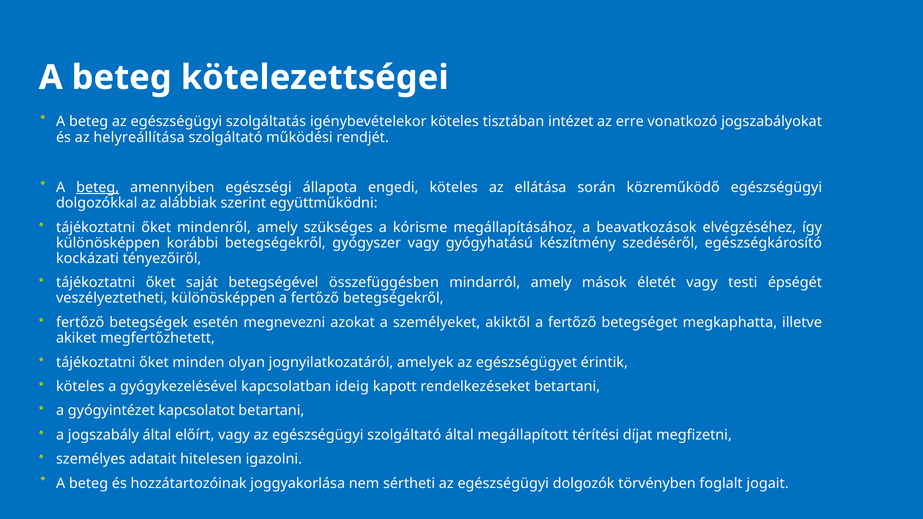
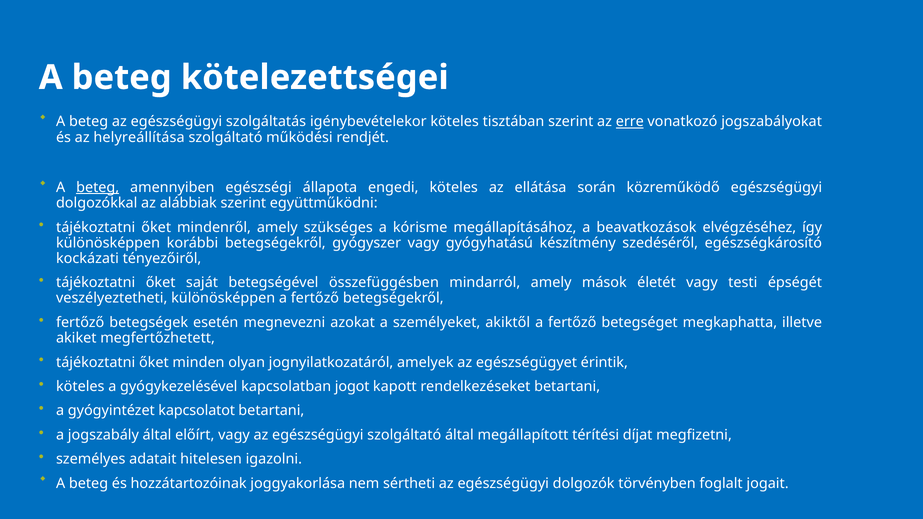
tisztában intézet: intézet -> szerint
erre underline: none -> present
ideig: ideig -> jogot
